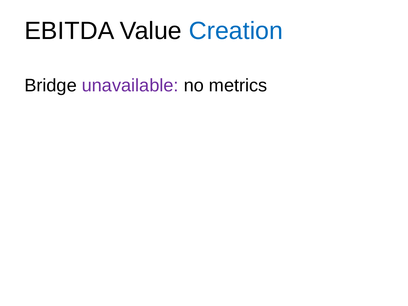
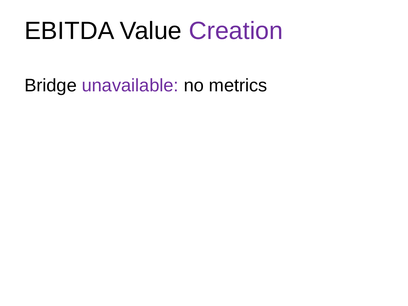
Creation colour: blue -> purple
